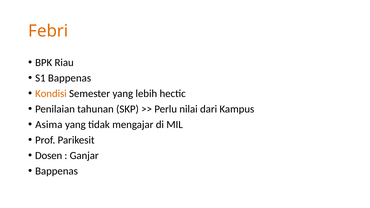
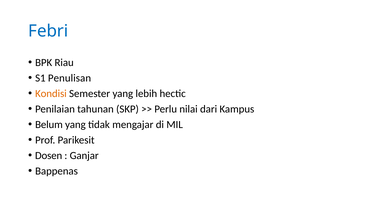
Febri colour: orange -> blue
S1 Bappenas: Bappenas -> Penulisan
Asima: Asima -> Belum
